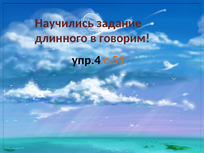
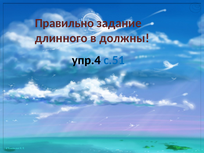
Научились: Научились -> Правильно
говорим: говорим -> должны
с.51 colour: orange -> blue
